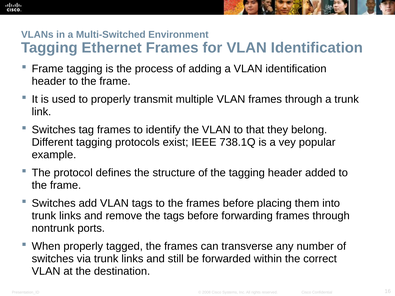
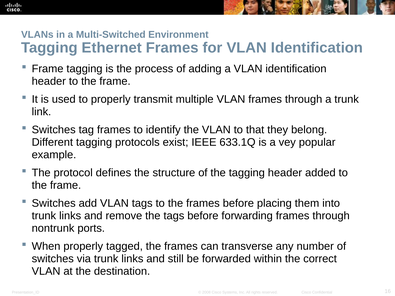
738.1Q: 738.1Q -> 633.1Q
